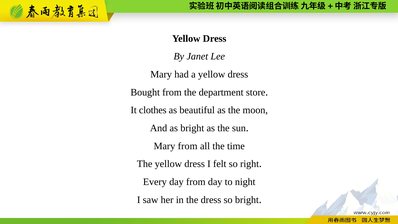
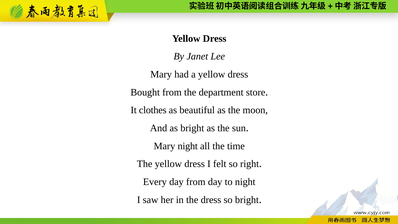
Mary from: from -> night
